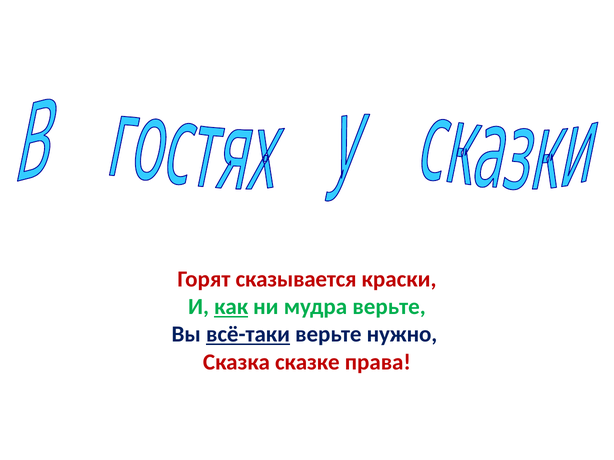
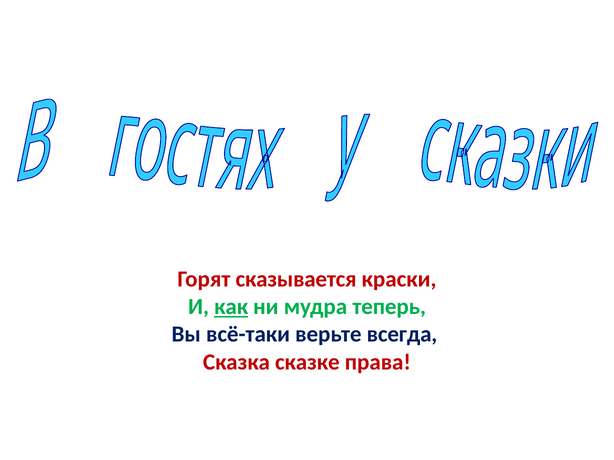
мудра верьте: верьте -> теперь
всё-таки underline: present -> none
нужно: нужно -> всегда
